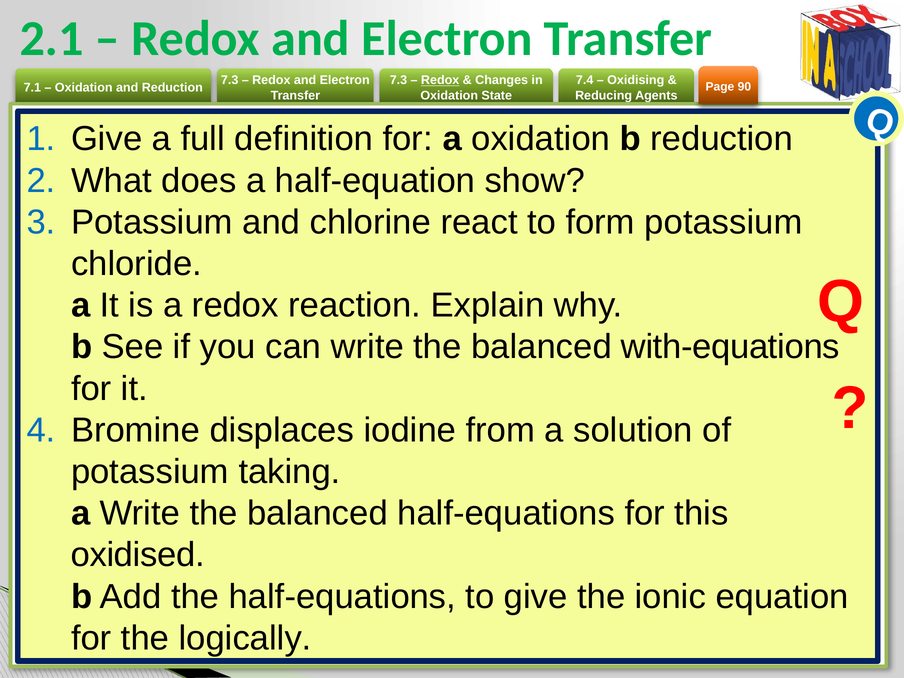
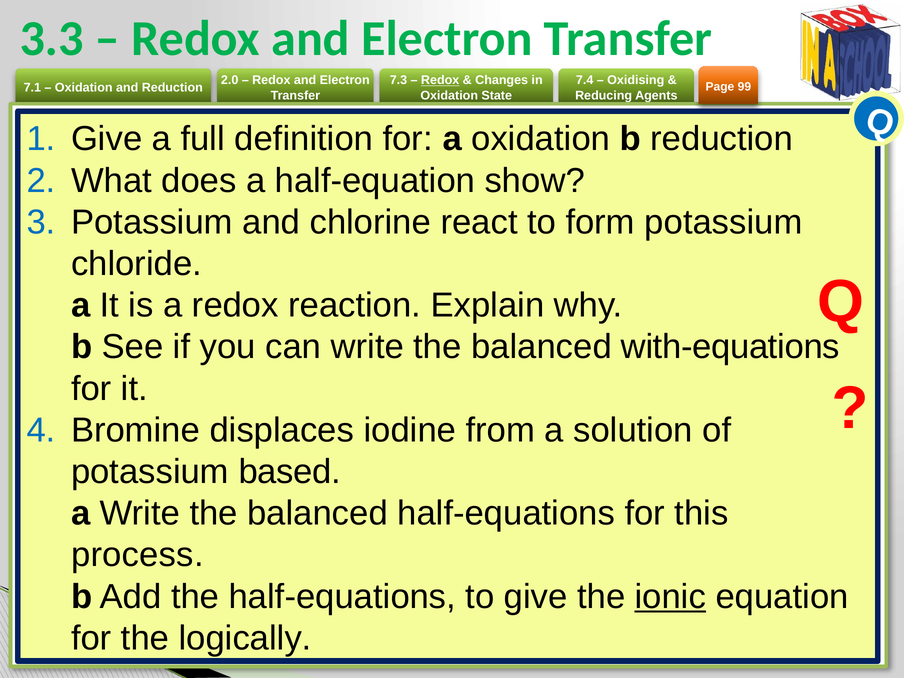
2.1: 2.1 -> 3.3
7.3 at (230, 80): 7.3 -> 2.0
90: 90 -> 99
taking: taking -> based
oxidised: oxidised -> process
ionic underline: none -> present
